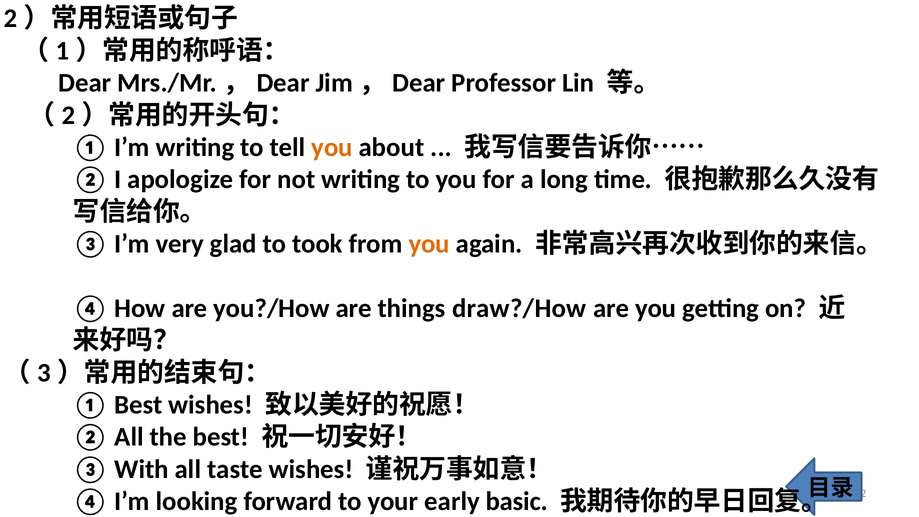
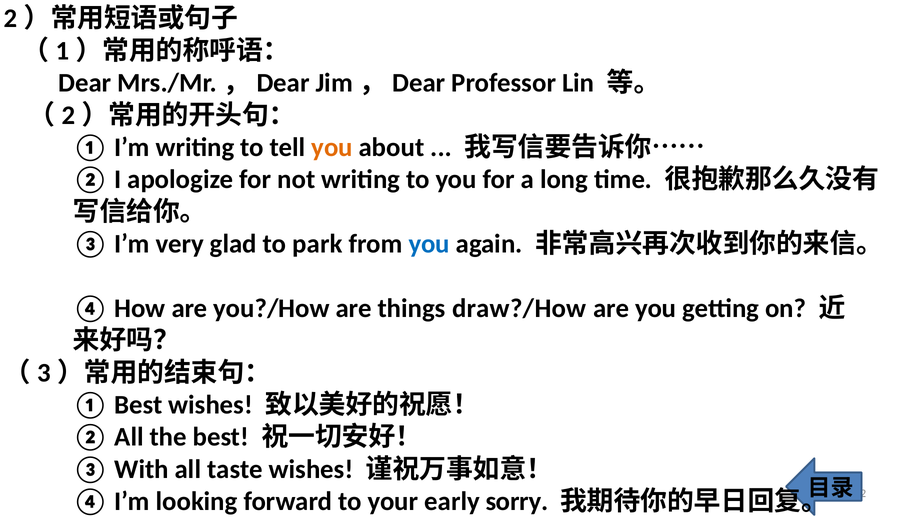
took: took -> park
you at (429, 244) colour: orange -> blue
basic: basic -> sorry
